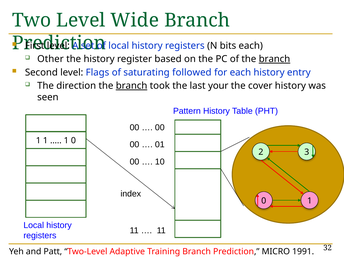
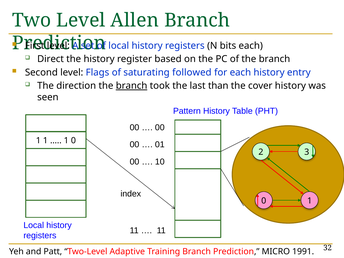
Wide: Wide -> Allen
Other: Other -> Direct
branch at (274, 59) underline: present -> none
your: your -> than
